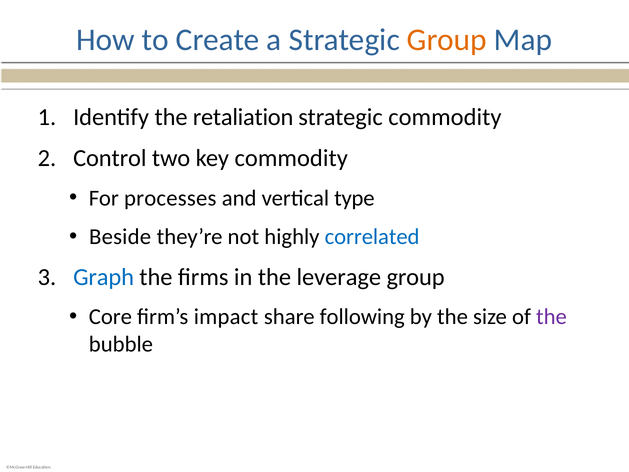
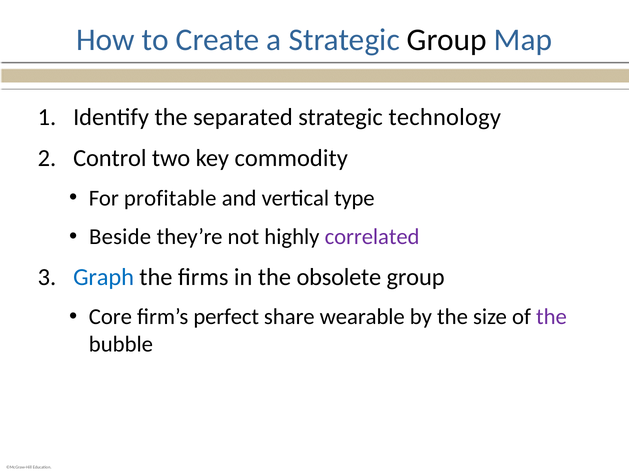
Group at (447, 40) colour: orange -> black
retaliation: retaliation -> separated
strategic commodity: commodity -> technology
processes: processes -> profitable
correlated colour: blue -> purple
leverage: leverage -> obsolete
impact: impact -> perfect
following: following -> wearable
